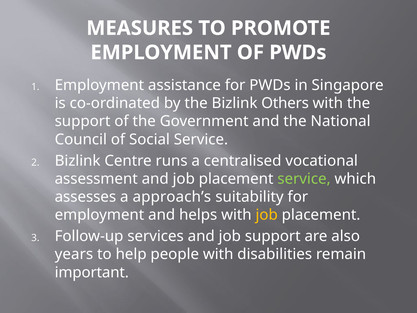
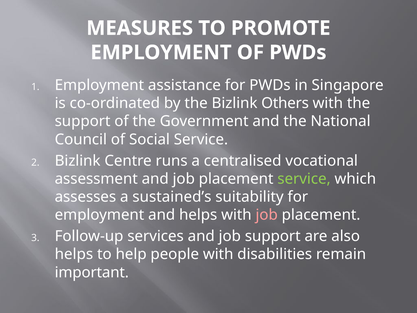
approach’s: approach’s -> sustained’s
job at (267, 215) colour: yellow -> pink
years at (74, 254): years -> helps
